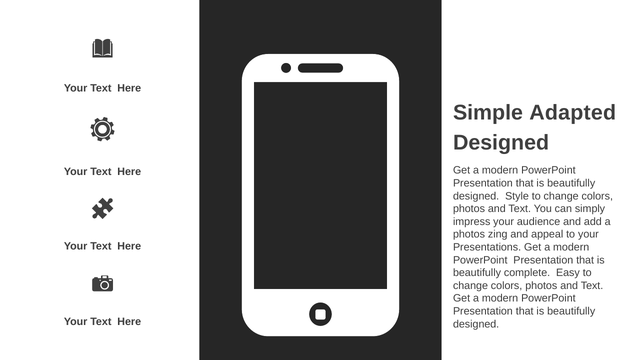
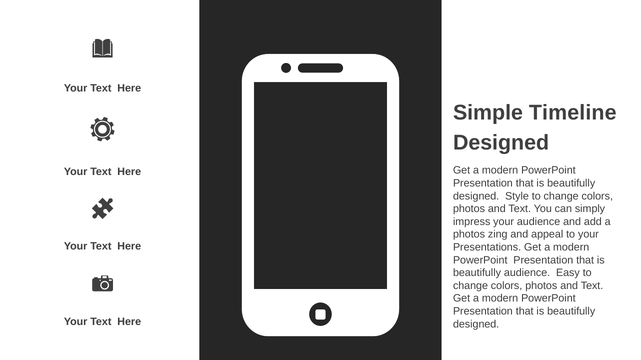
Adapted: Adapted -> Timeline
beautifully complete: complete -> audience
